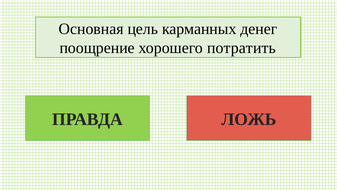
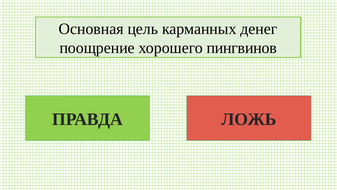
потратить: потратить -> пингвинов
